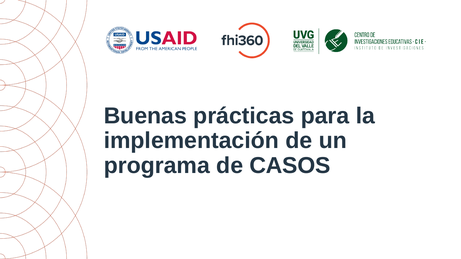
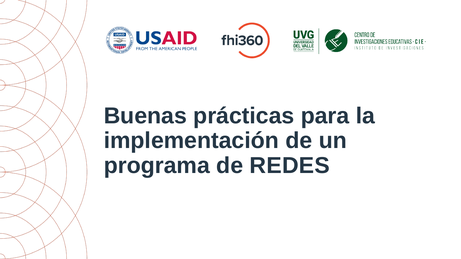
CASOS: CASOS -> REDES
